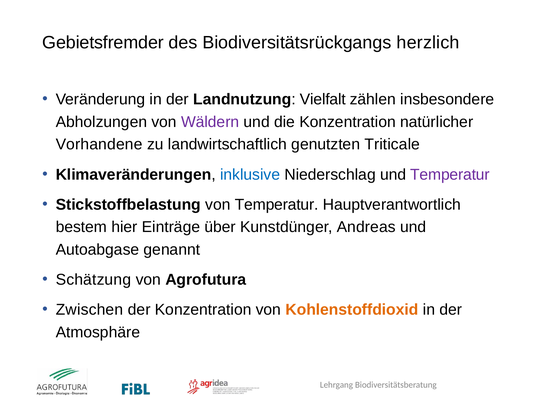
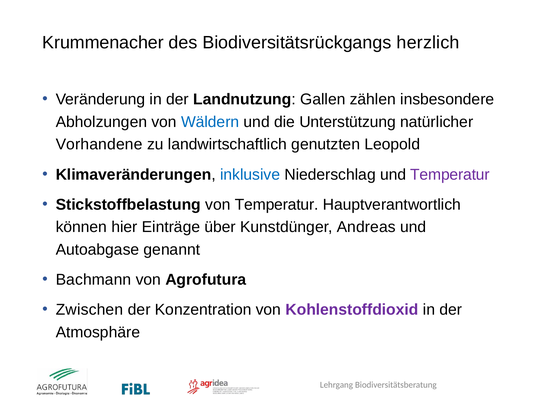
Gebietsfremder: Gebietsfremder -> Krummenacher
Vielfalt: Vielfalt -> Gallen
Wäldern colour: purple -> blue
die Konzentration: Konzentration -> Unterstützung
Triticale: Triticale -> Leopold
bestem: bestem -> können
Schätzung: Schätzung -> Bachmann
Kohlenstoffdioxid colour: orange -> purple
